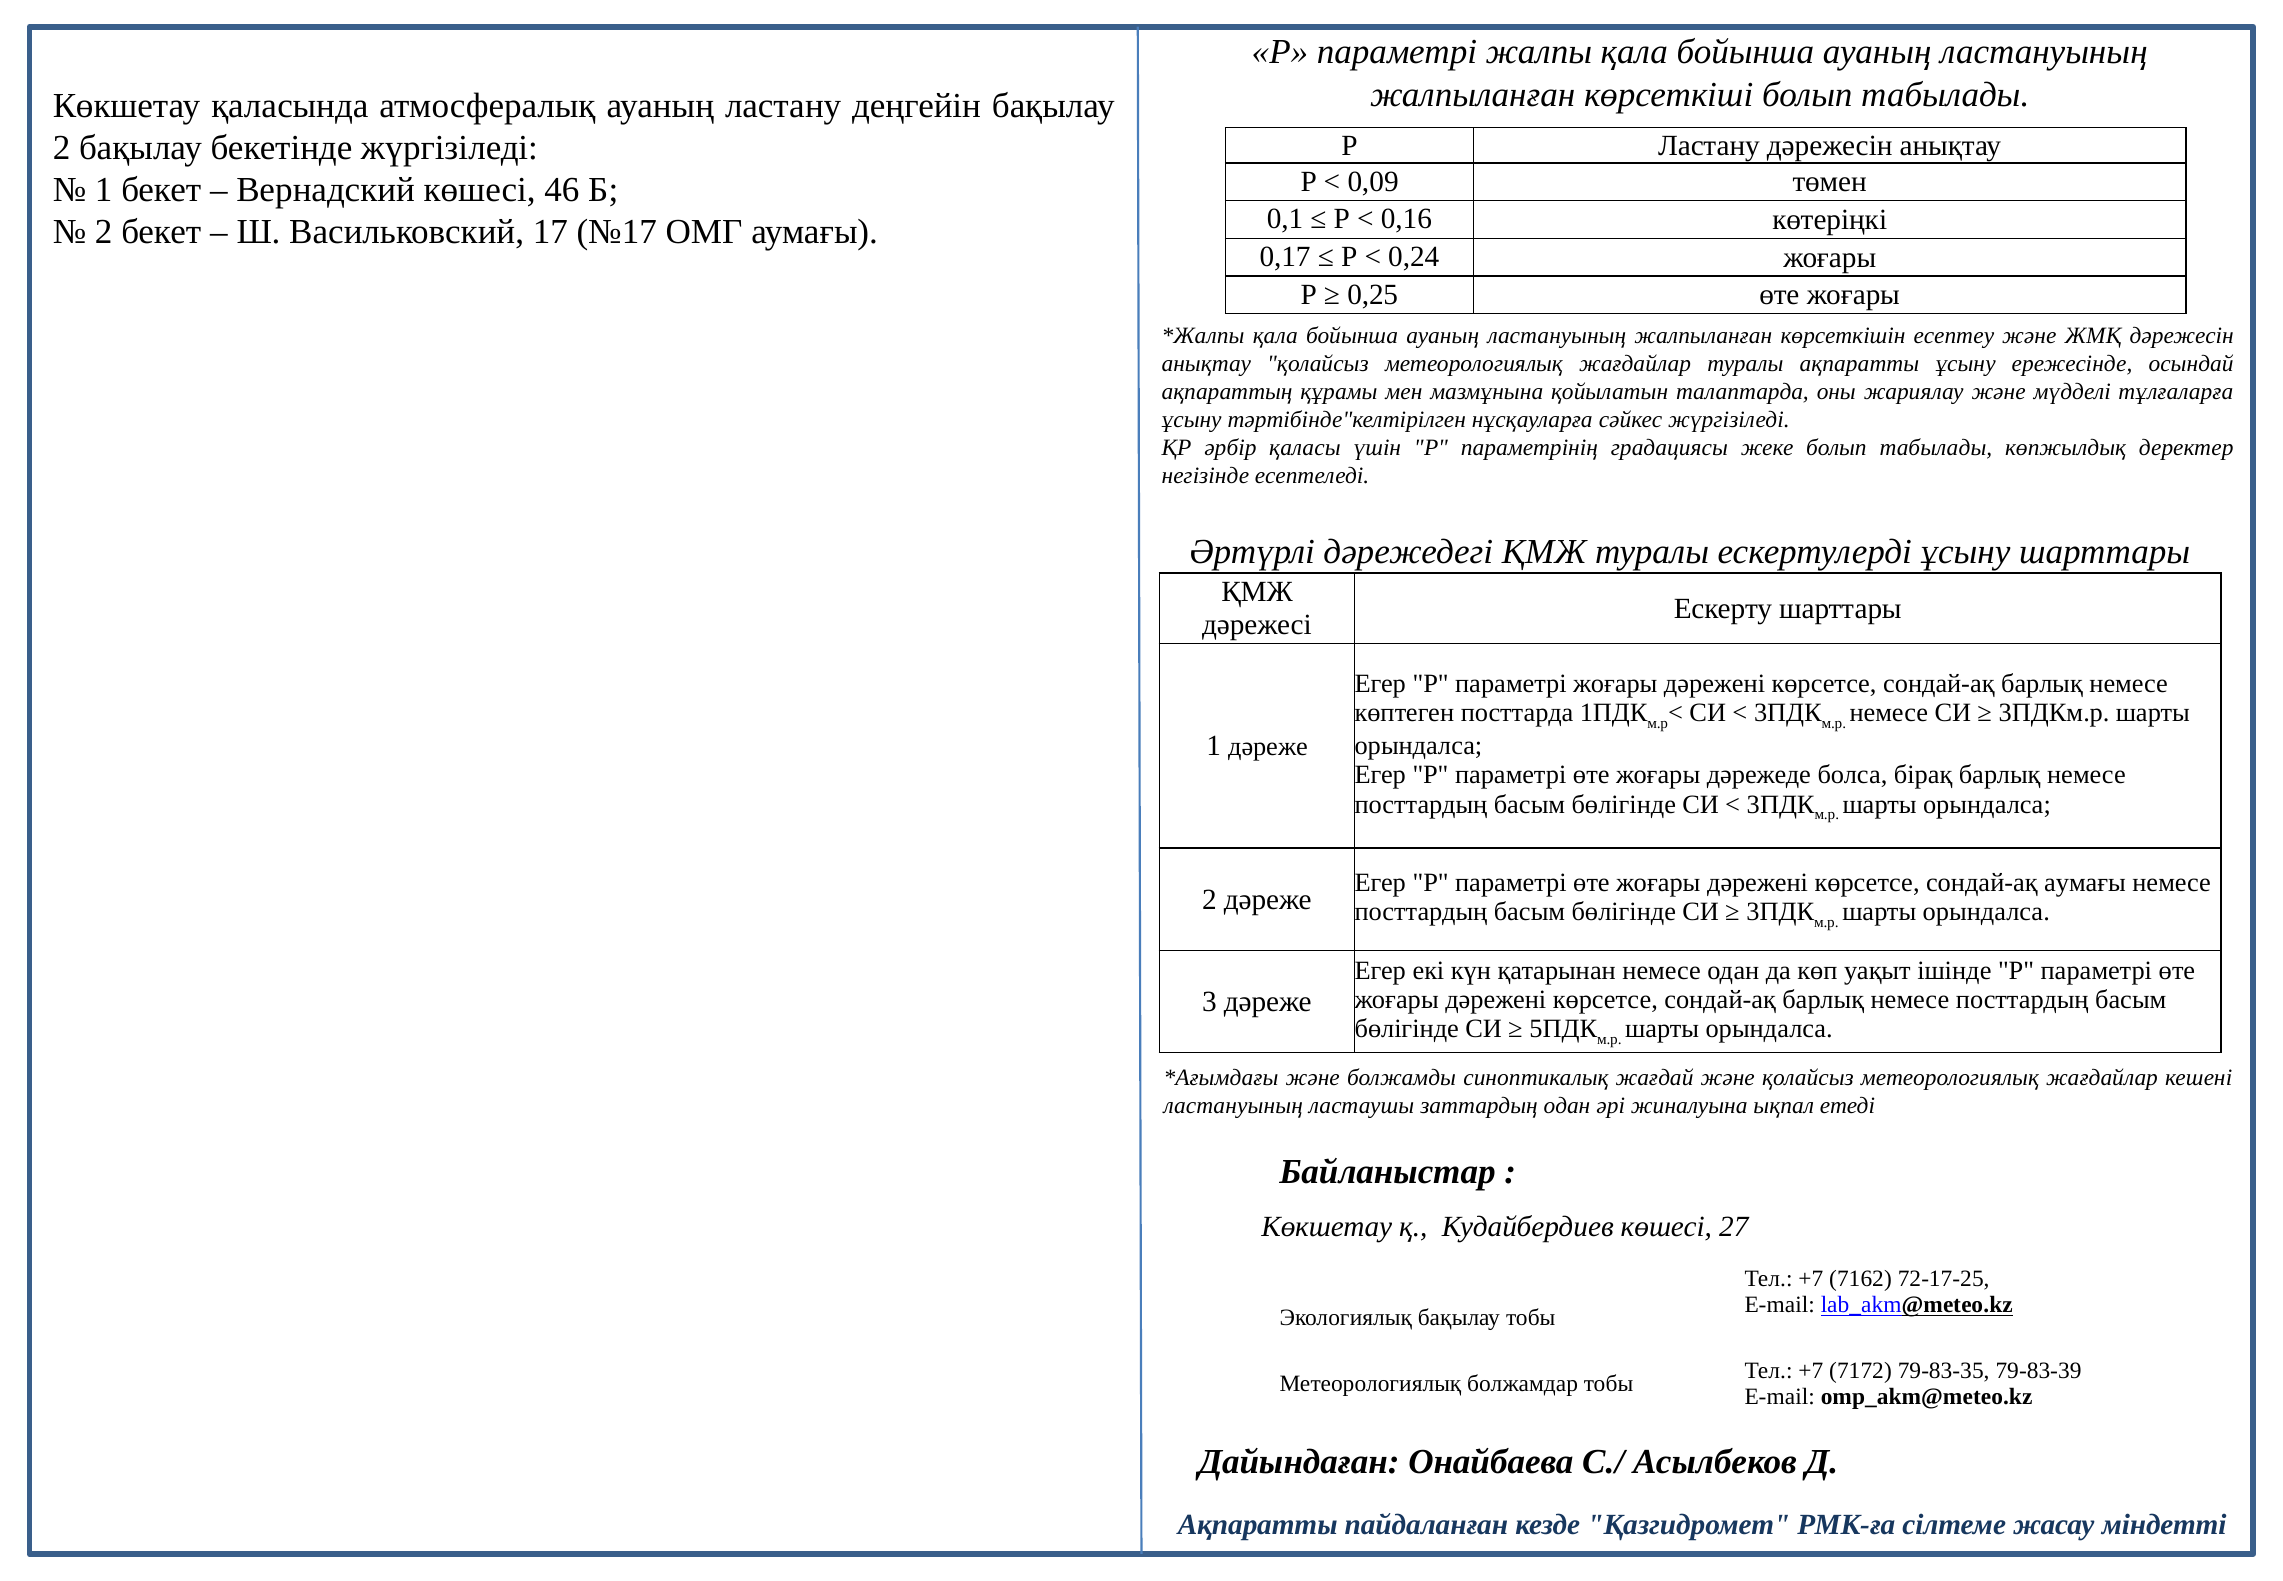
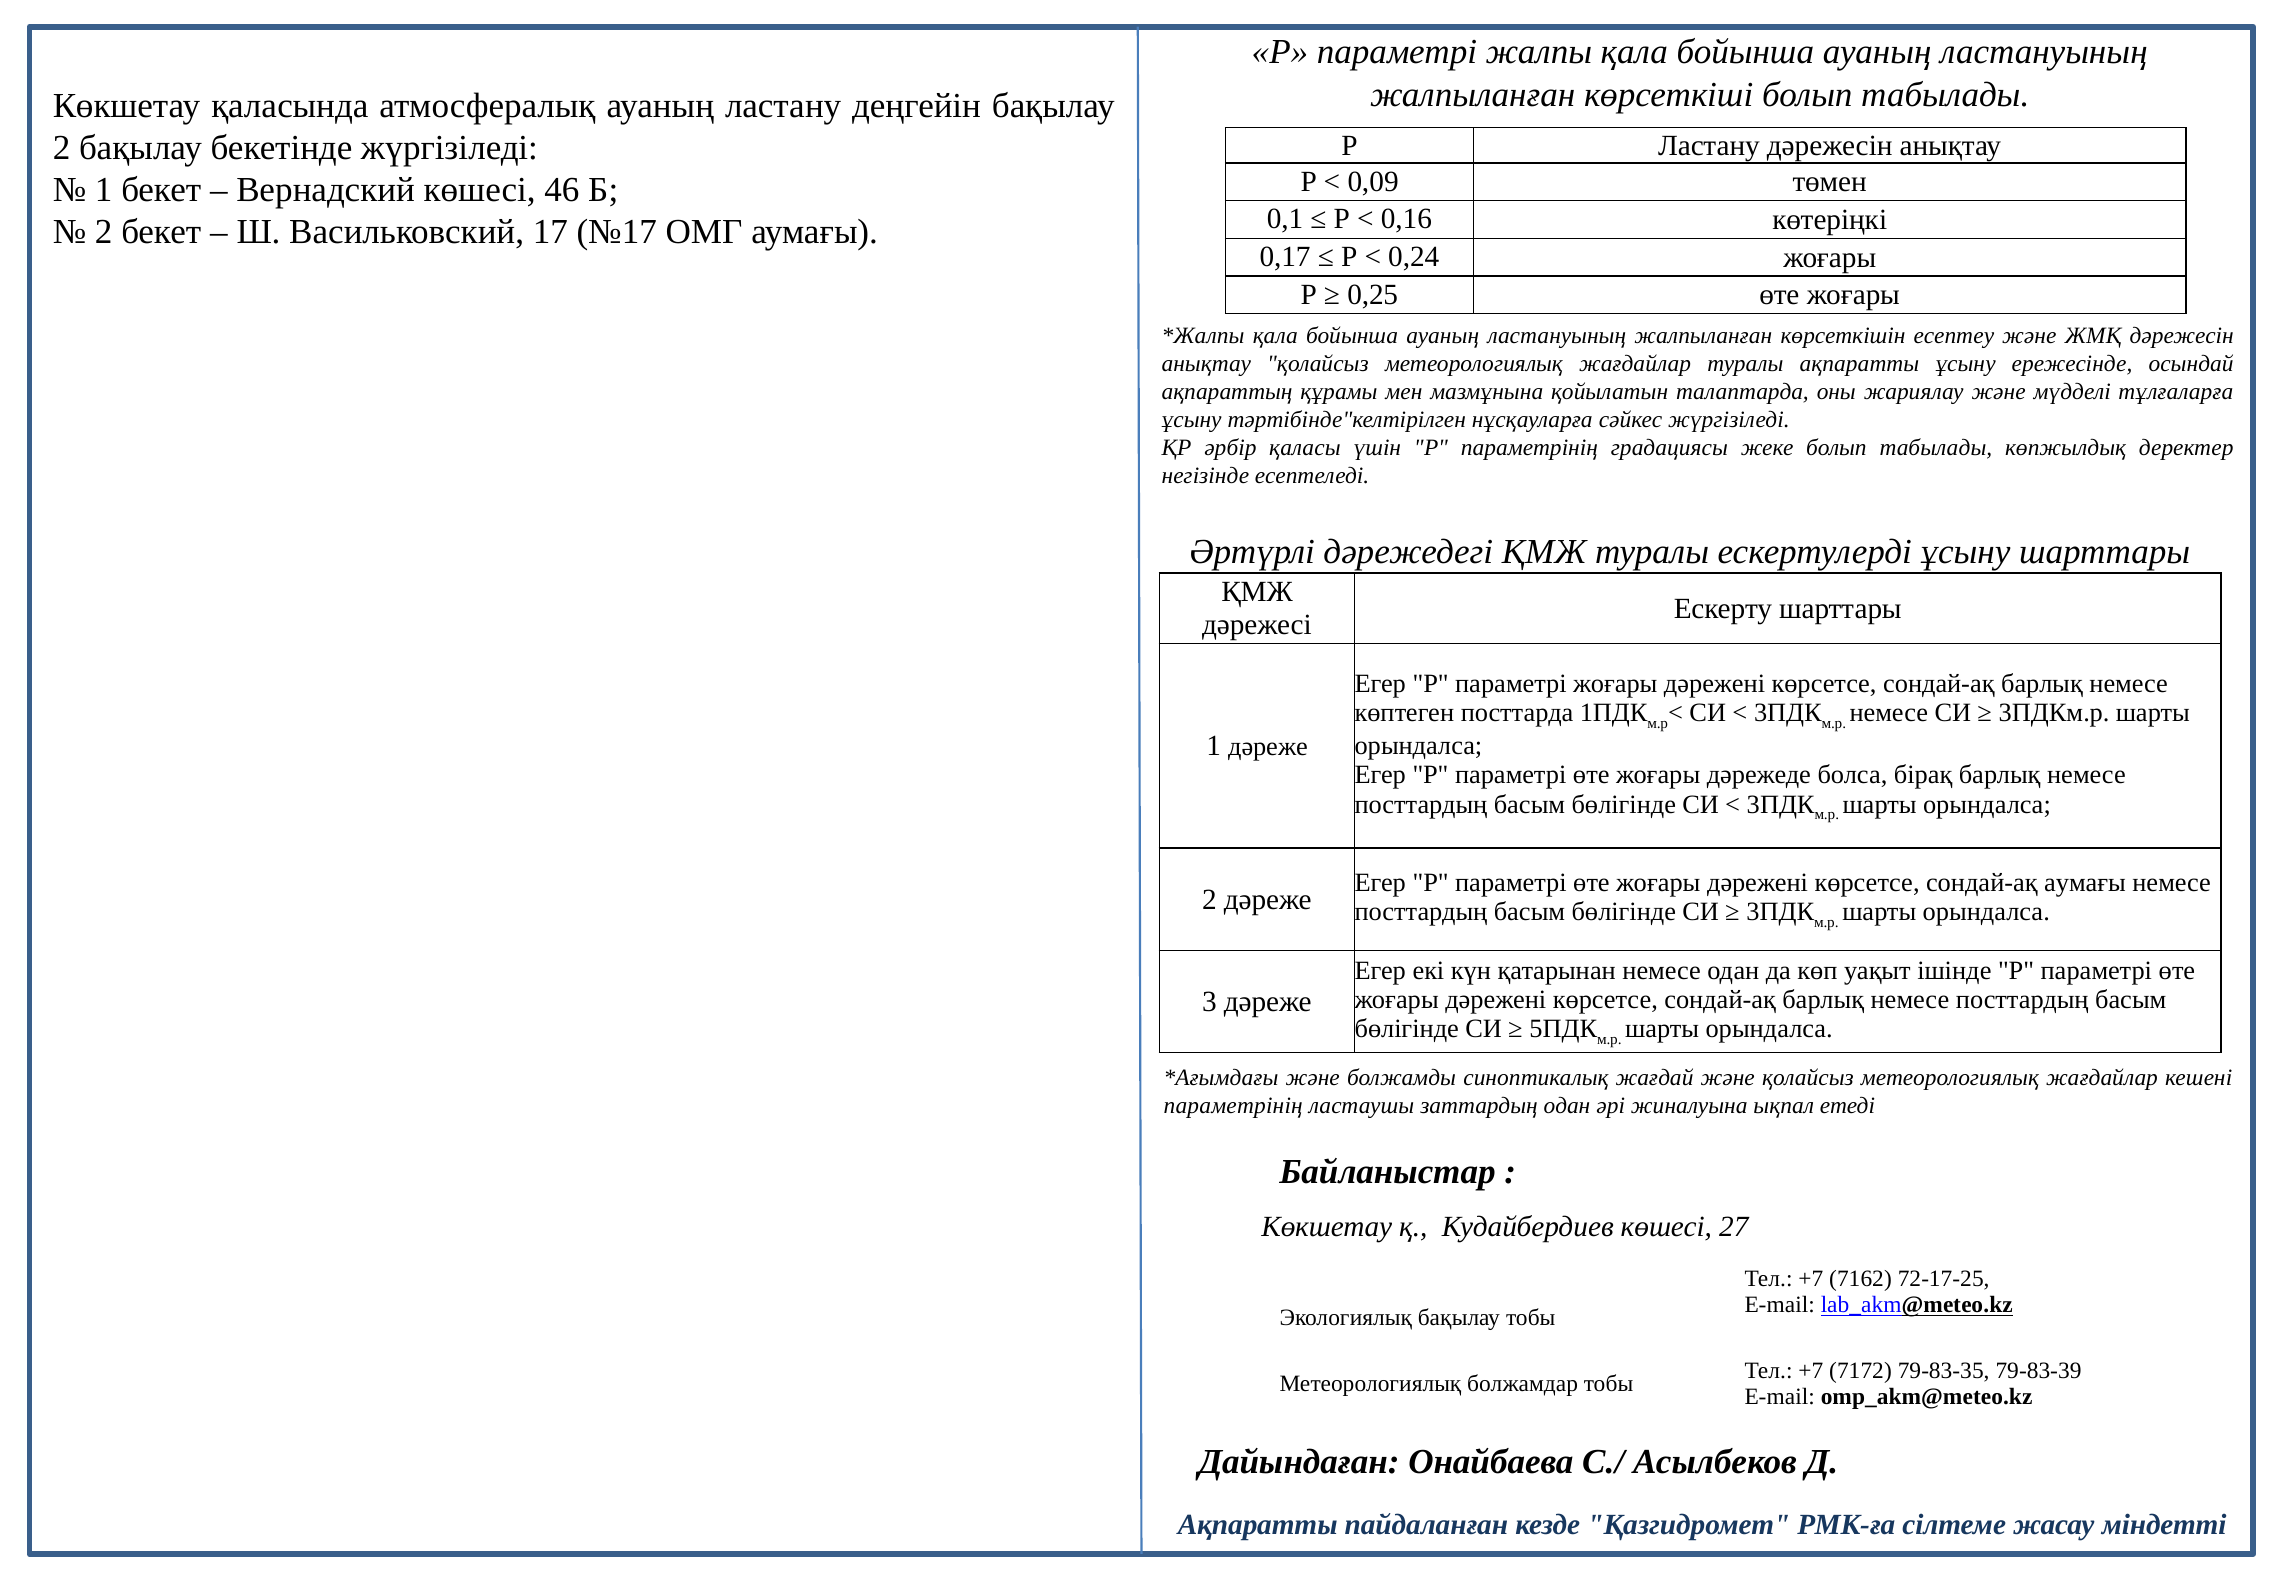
ластануының at (1233, 1106): ластануының -> параметрінің
